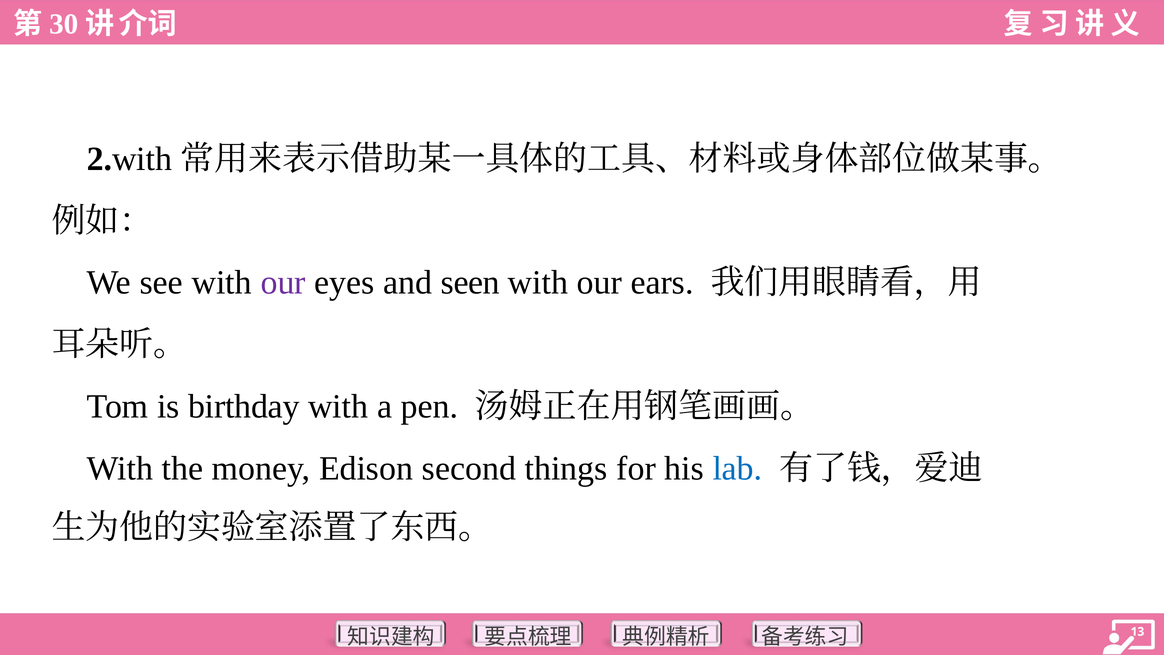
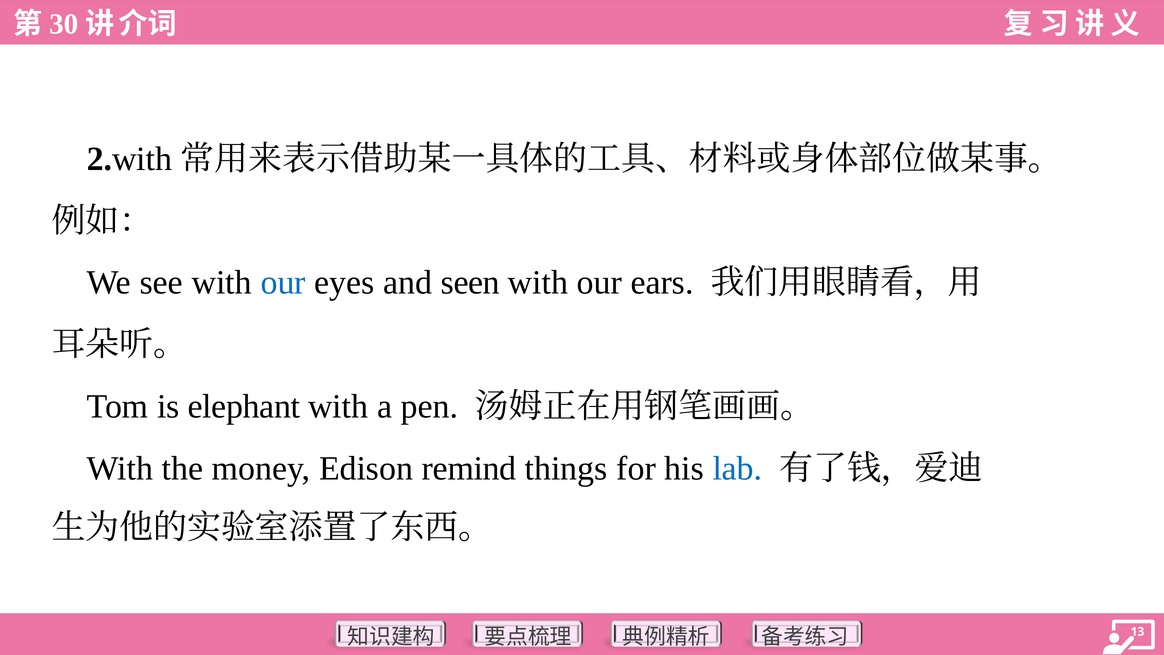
our at (283, 283) colour: purple -> blue
birthday: birthday -> elephant
second: second -> remind
